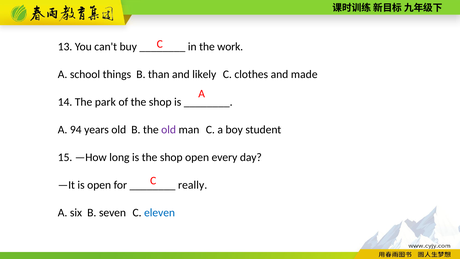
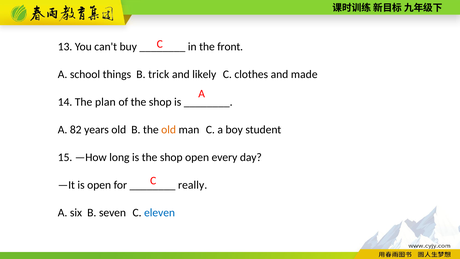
work: work -> front
than: than -> trick
park: park -> plan
94: 94 -> 82
old at (169, 130) colour: purple -> orange
